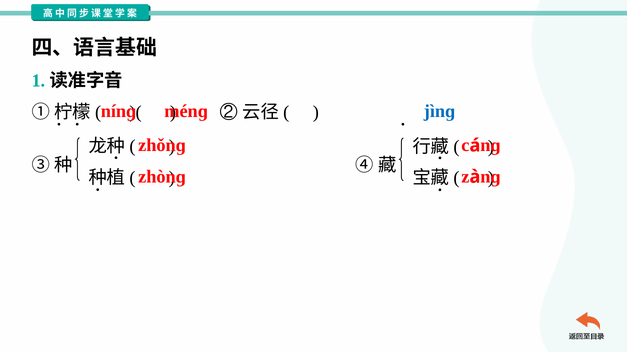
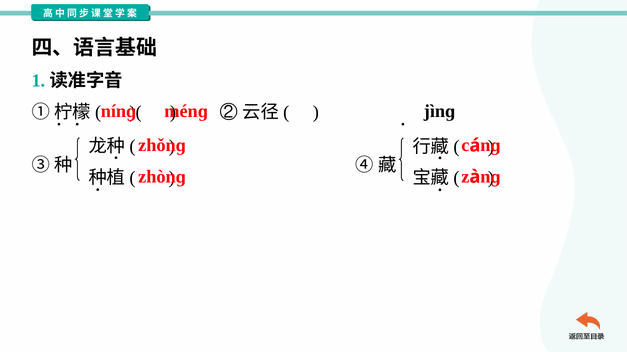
jìnɡ colour: blue -> black
